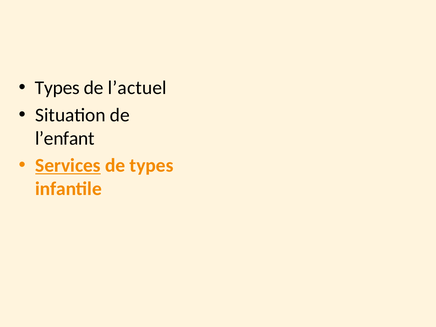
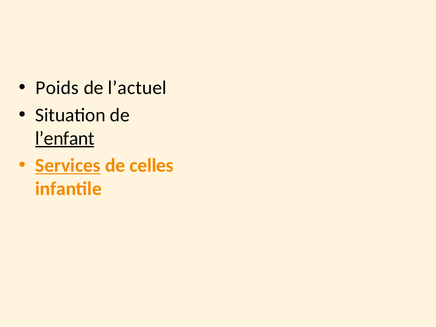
Types at (57, 88): Types -> Poids
l’enfant underline: none -> present
de types: types -> celles
